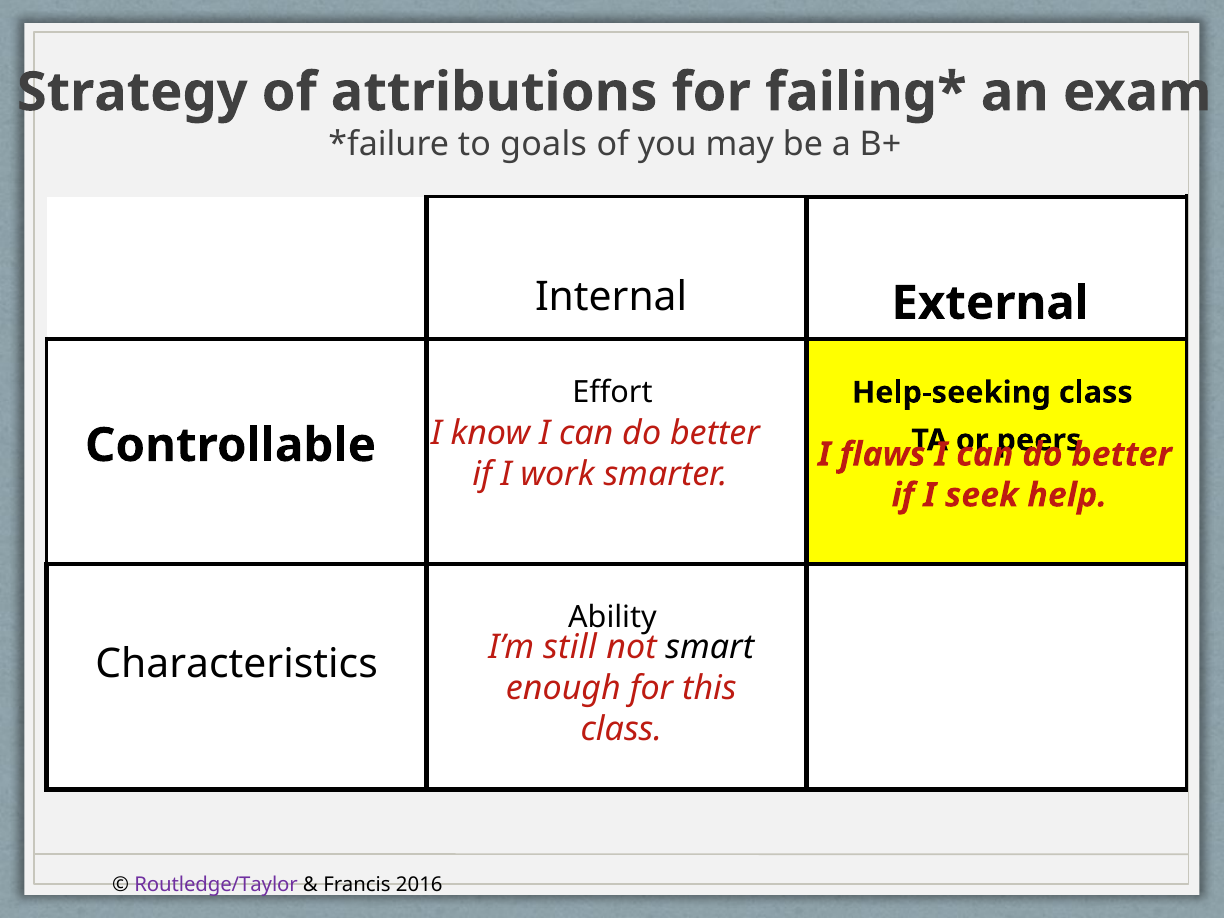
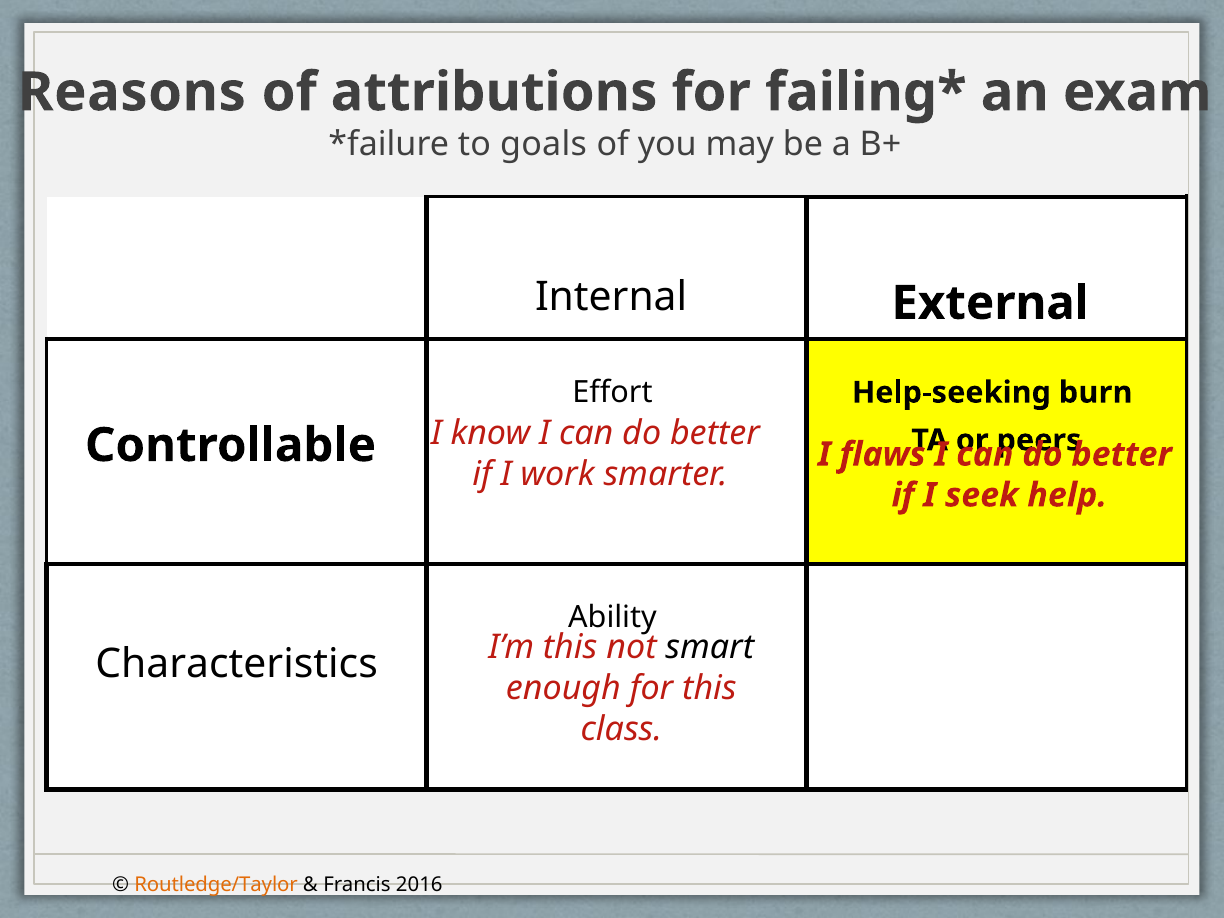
Strategy: Strategy -> Reasons
Help-seeking class: class -> burn
I’m still: still -> this
Routledge/Taylor colour: purple -> orange
